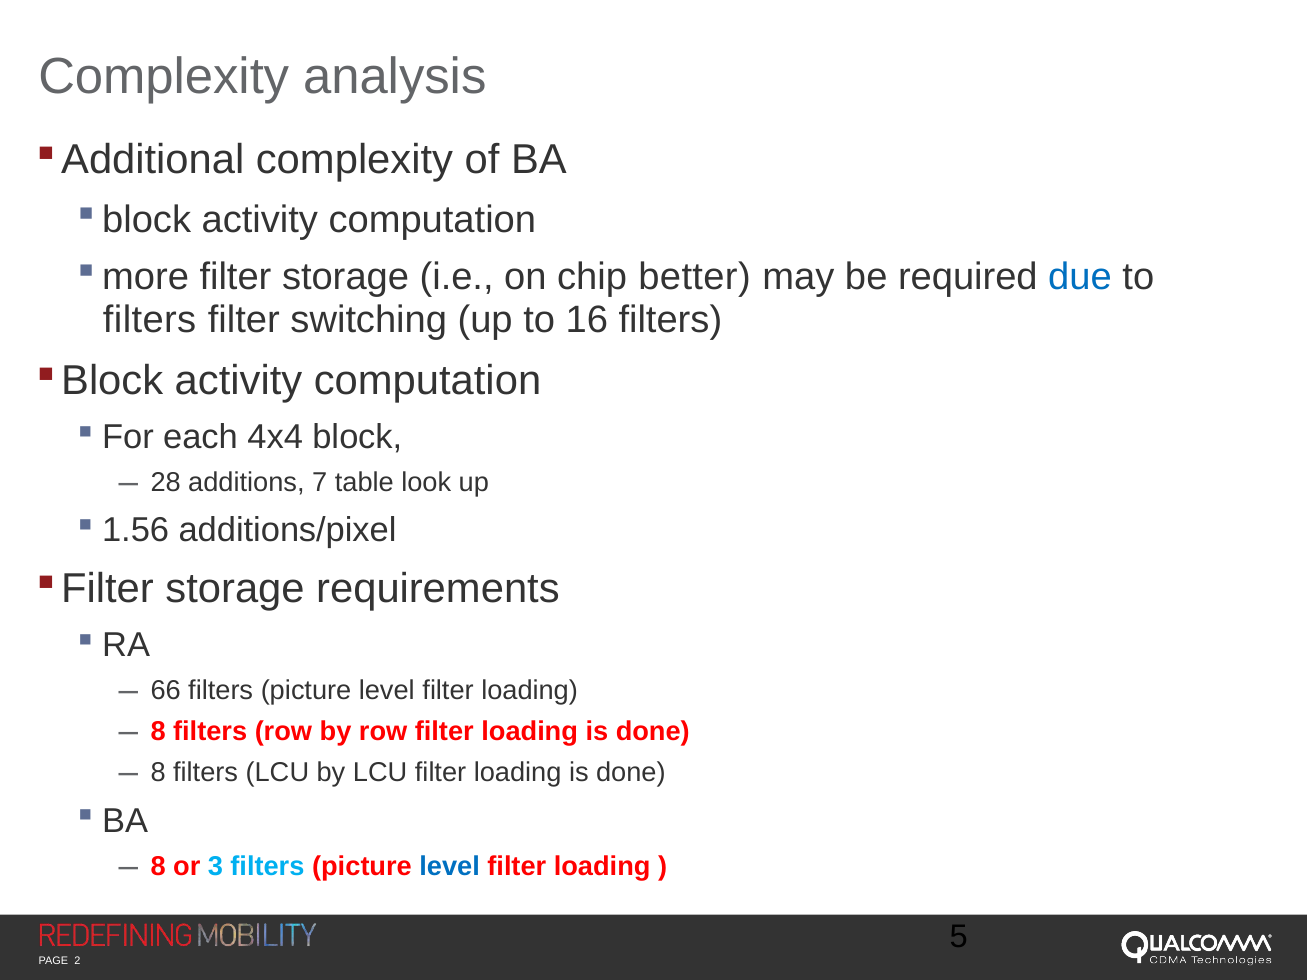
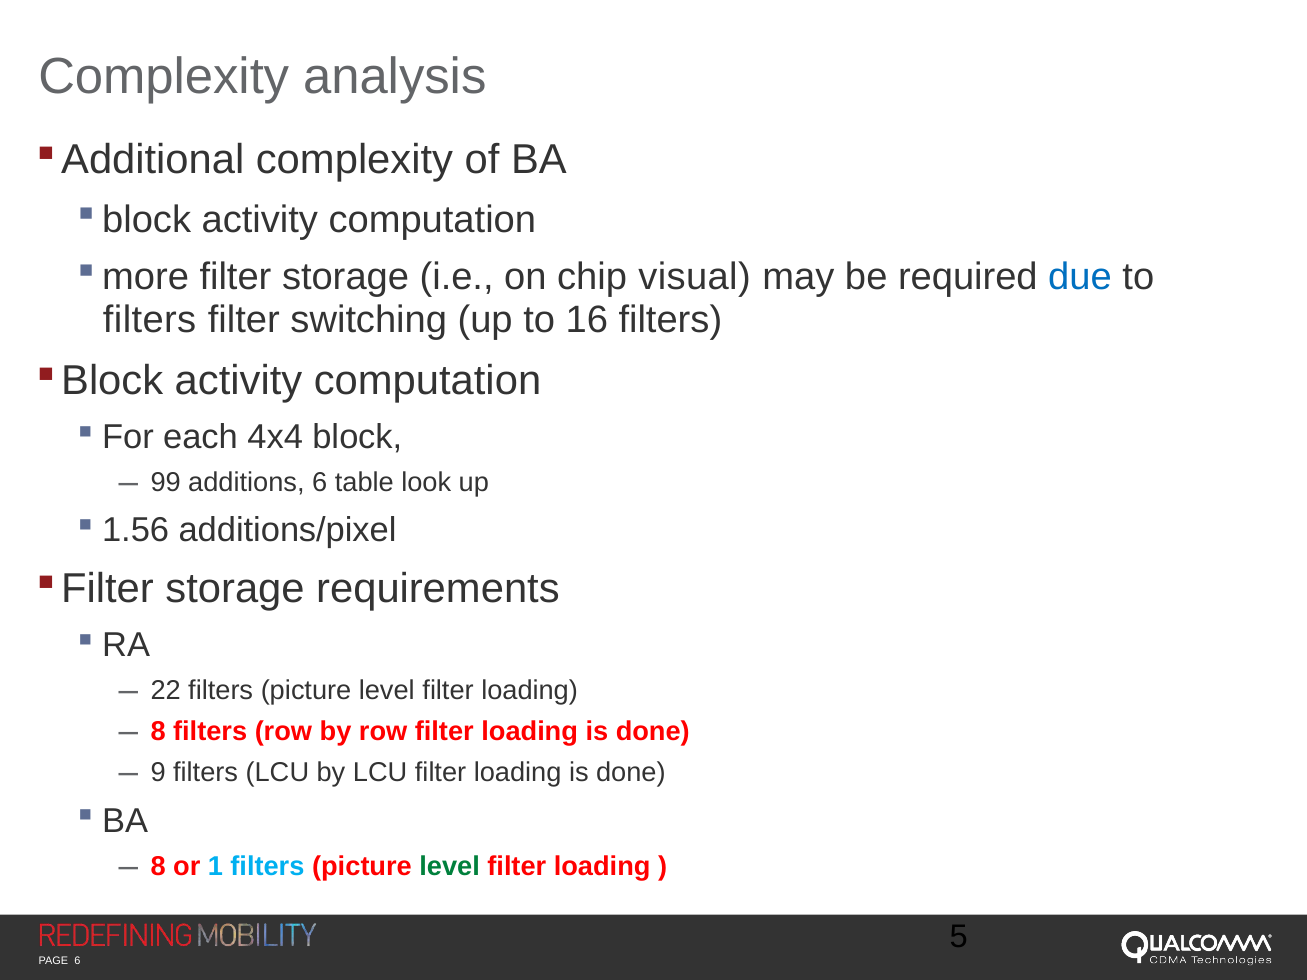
better: better -> visual
28: 28 -> 99
additions 7: 7 -> 6
66: 66 -> 22
8 at (158, 773): 8 -> 9
3: 3 -> 1
level at (450, 866) colour: blue -> green
2 at (77, 961): 2 -> 6
